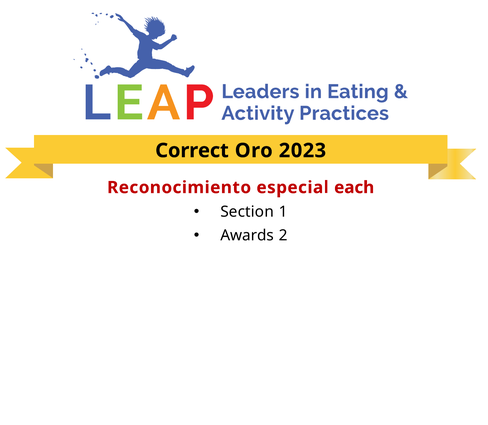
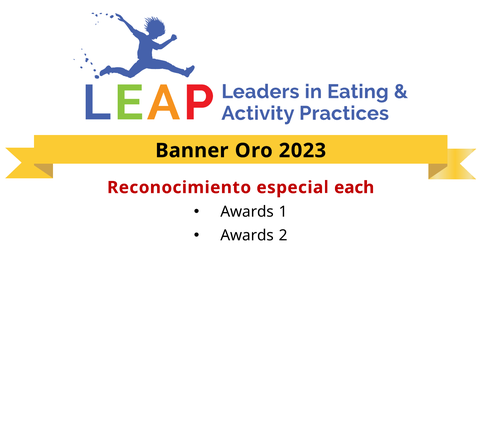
Correct: Correct -> Banner
Section at (247, 212): Section -> Awards
